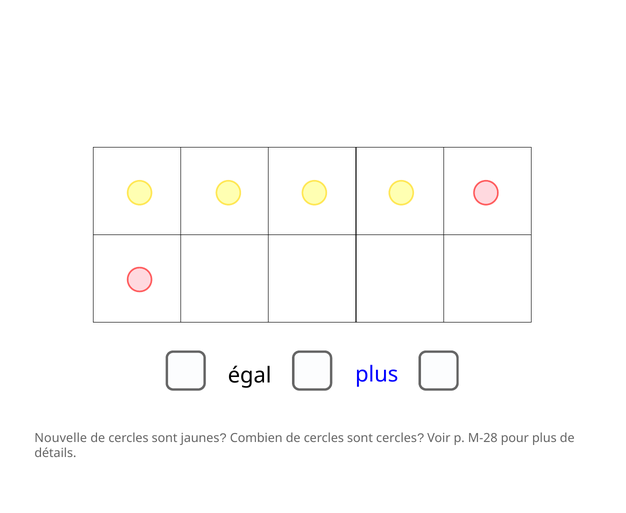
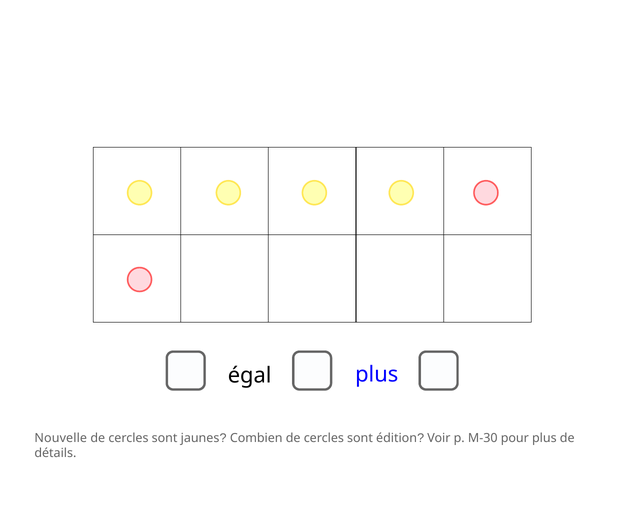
sont cercles: cercles -> édition
M-28: M-28 -> M-30
